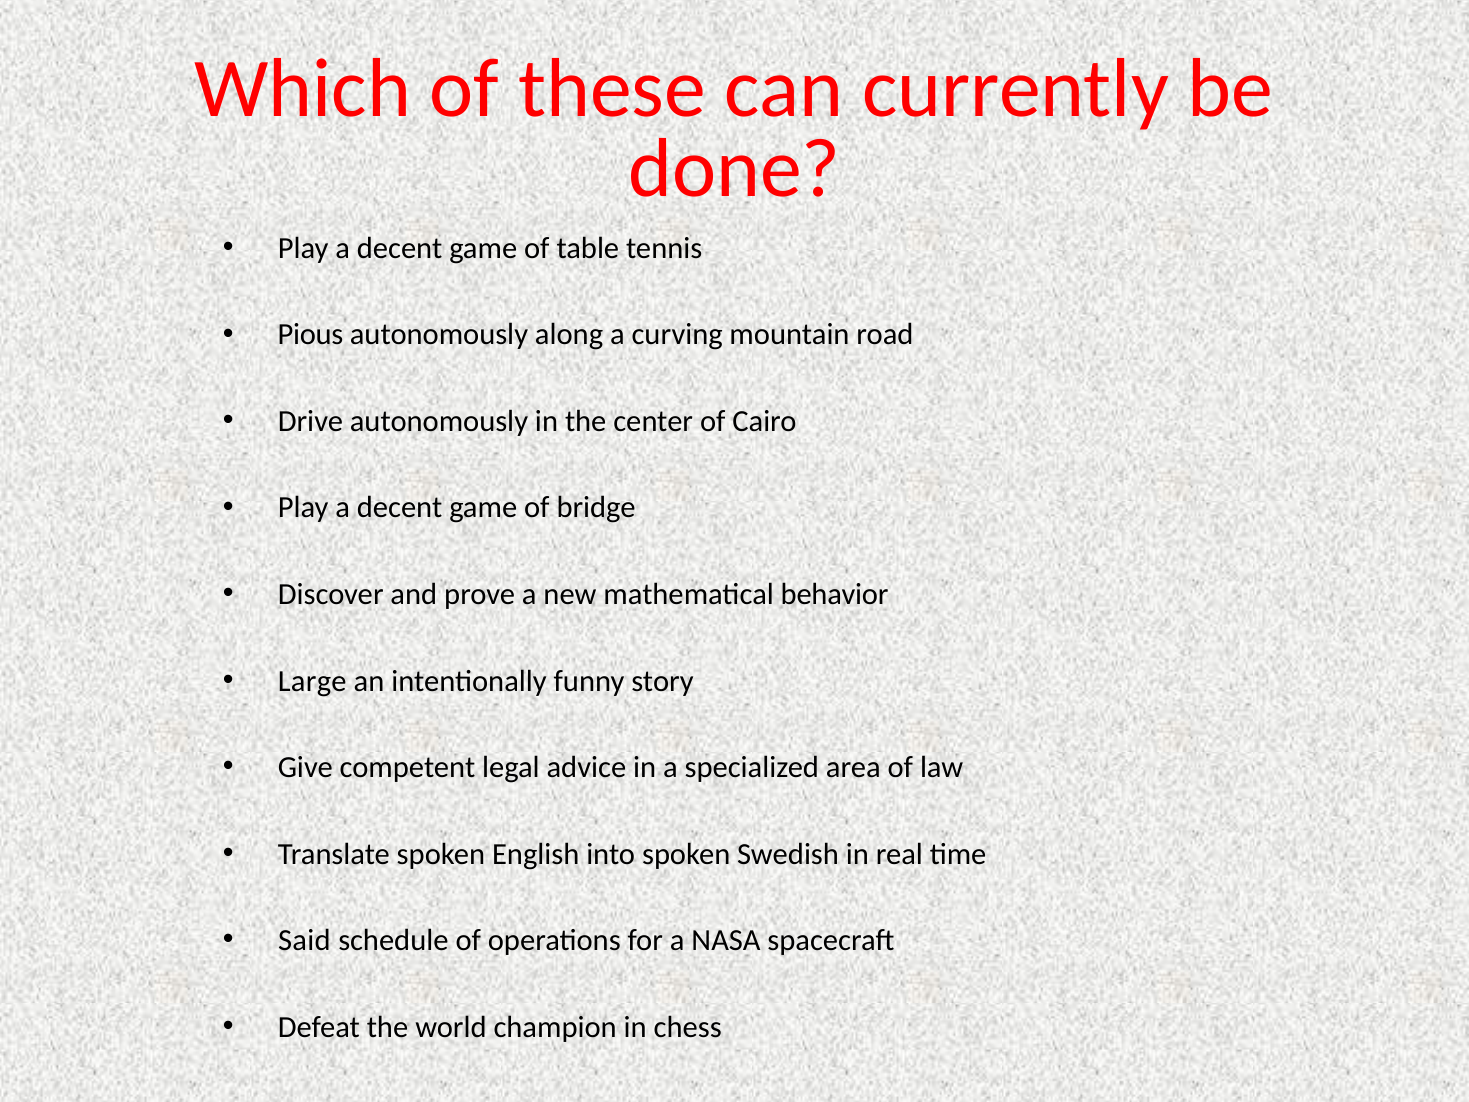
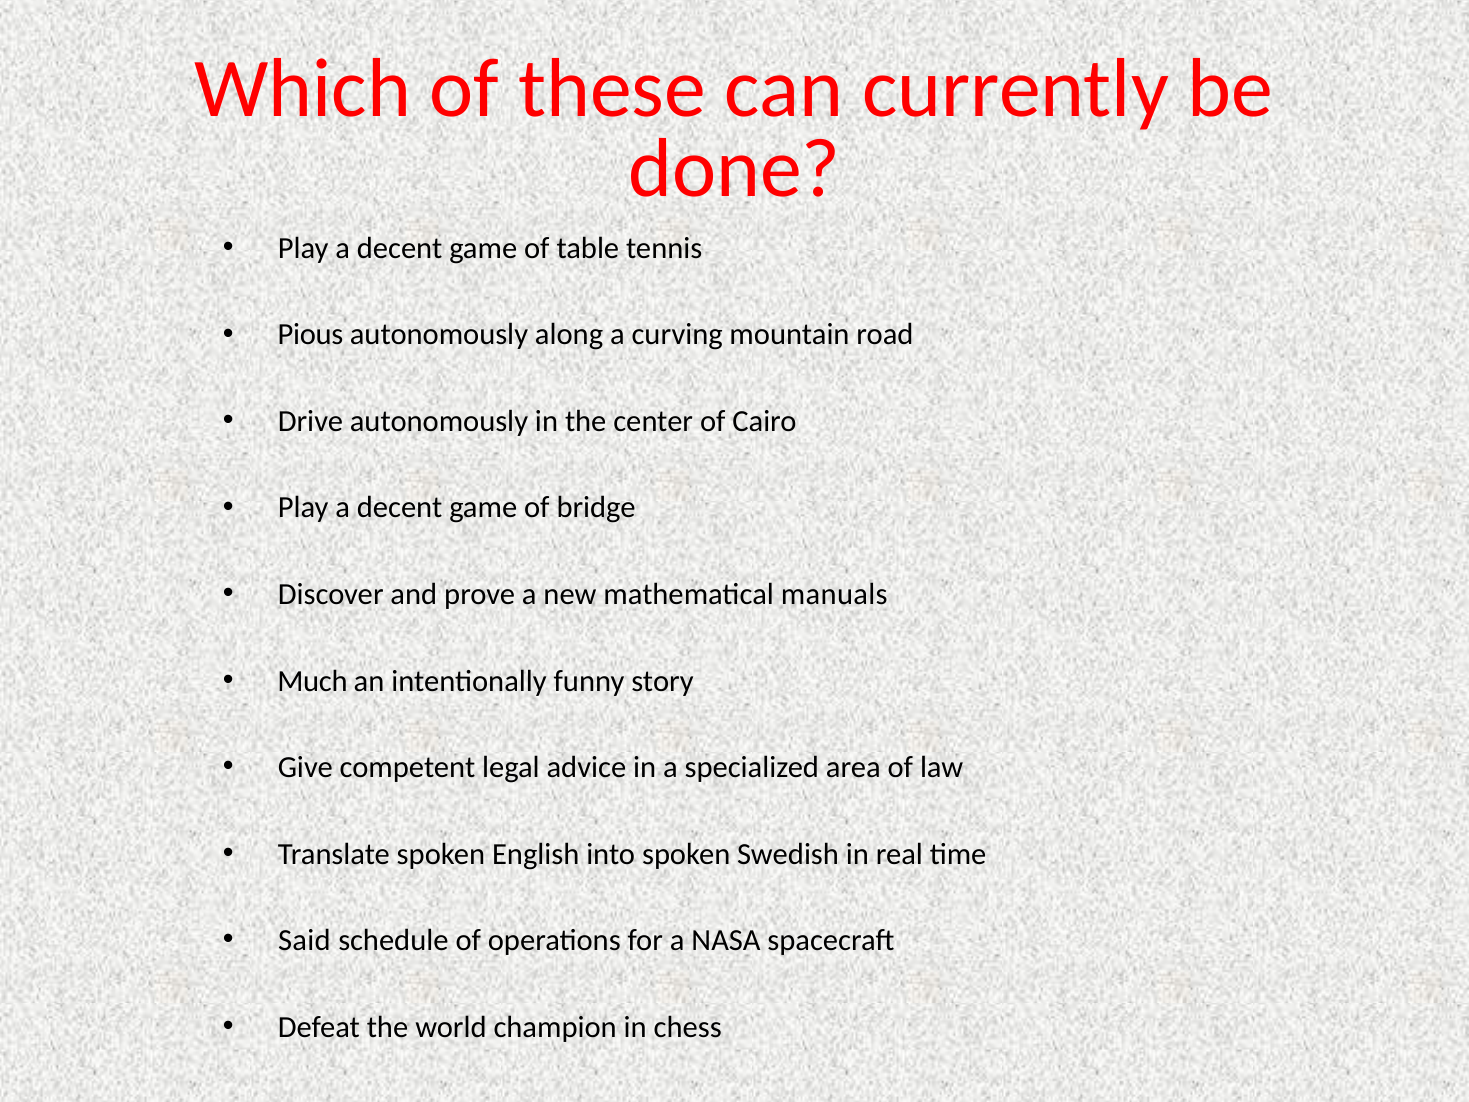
behavior: behavior -> manuals
Large: Large -> Much
